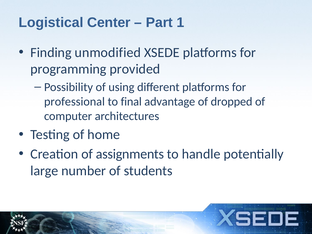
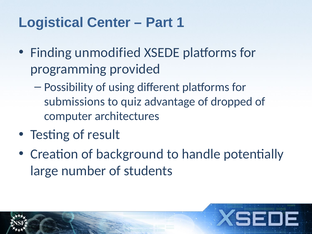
professional: professional -> submissions
final: final -> quiz
home: home -> result
assignments: assignments -> background
